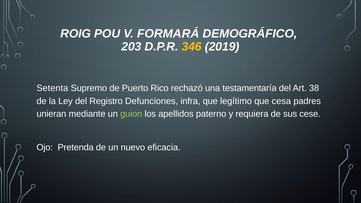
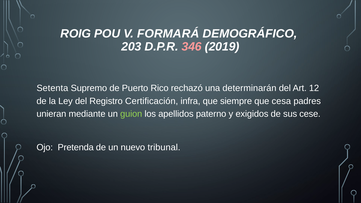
346 colour: yellow -> pink
testamentaría: testamentaría -> determinarán
38: 38 -> 12
Defunciones: Defunciones -> Certificación
legítimo: legítimo -> siempre
requiera: requiera -> exigidos
eficacia: eficacia -> tribunal
